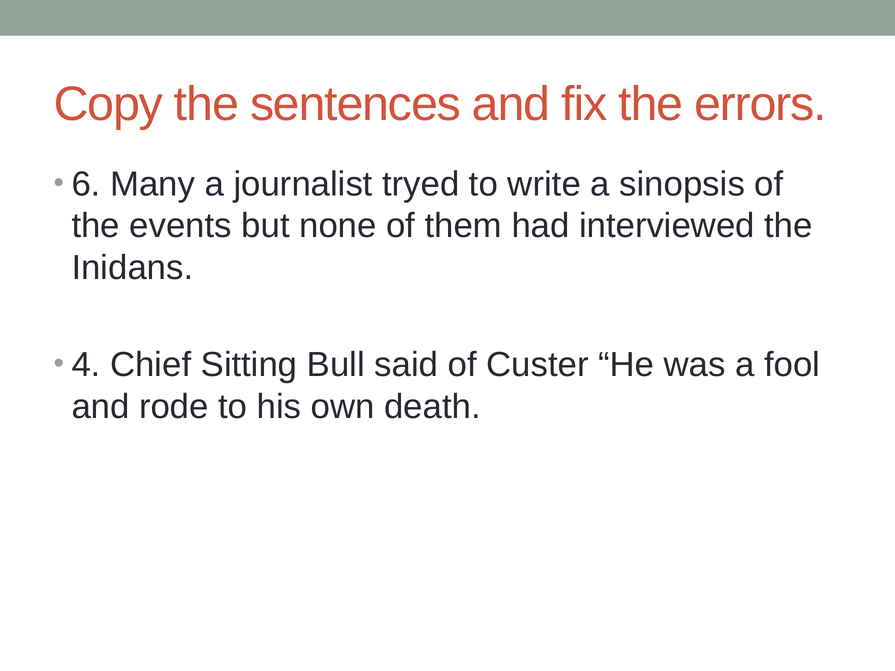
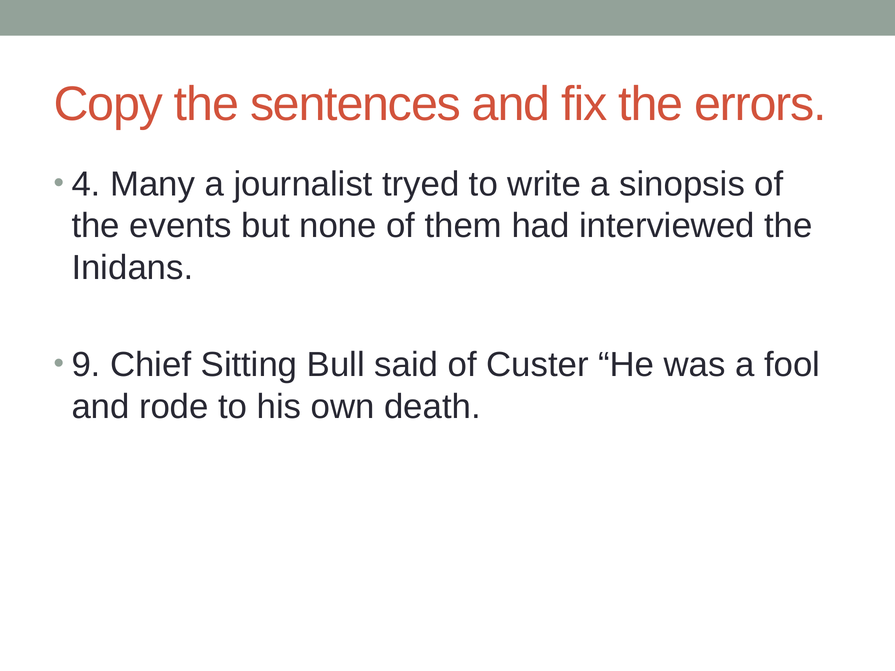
6: 6 -> 4
4: 4 -> 9
